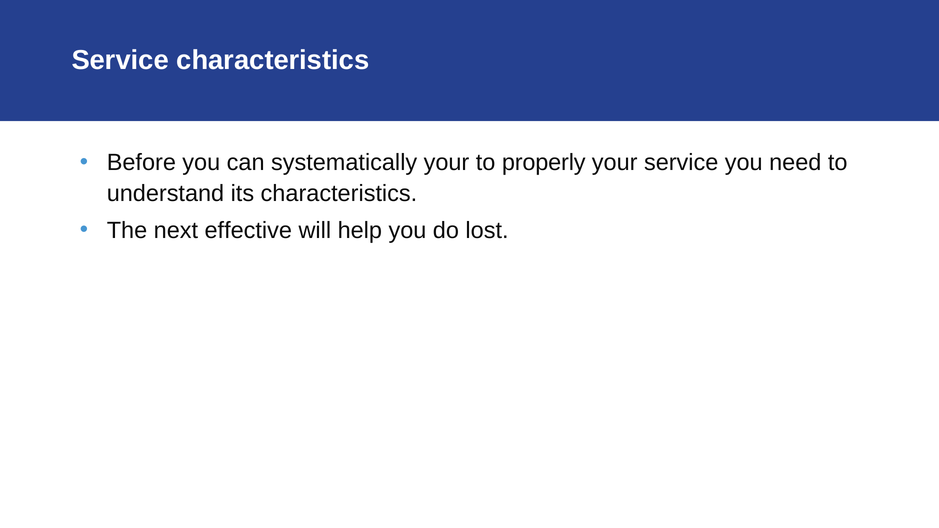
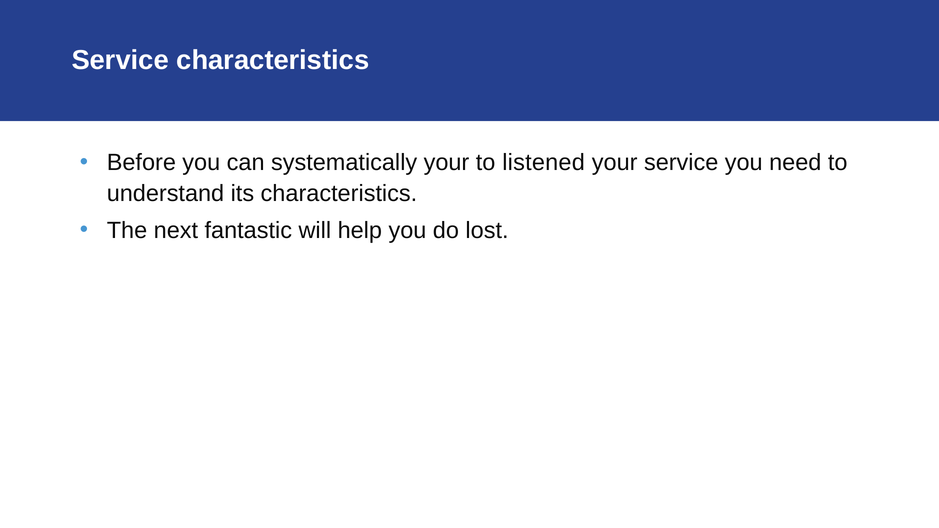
properly: properly -> listened
effective: effective -> fantastic
